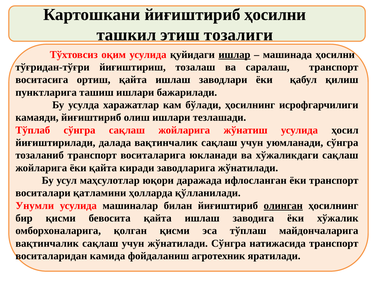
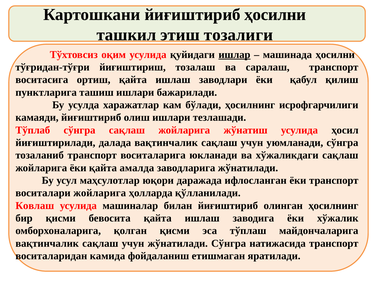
киради: киради -> амалда
воситалари қатламини: қатламини -> жойларига
Унумли: Унумли -> Ковлаш
олинган underline: present -> none
агротехник: агротехник -> етишмаган
